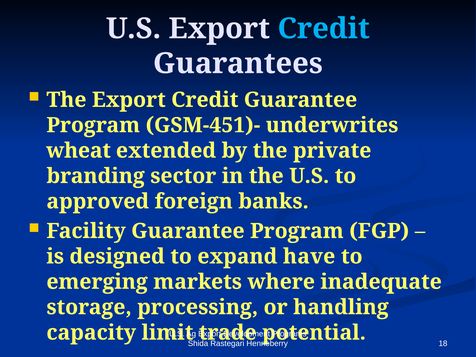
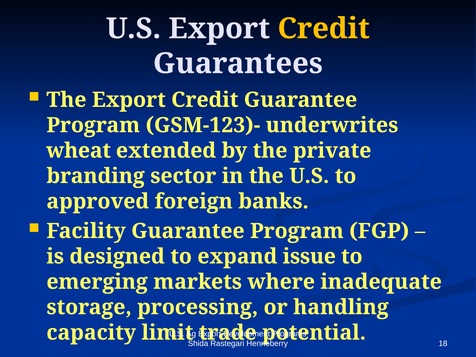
Credit at (324, 29) colour: light blue -> yellow
GSM-451)-: GSM-451)- -> GSM-123)-
have: have -> issue
